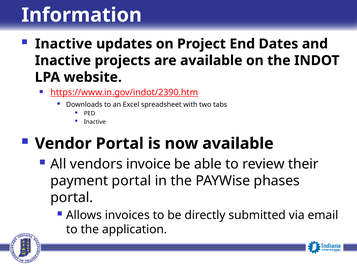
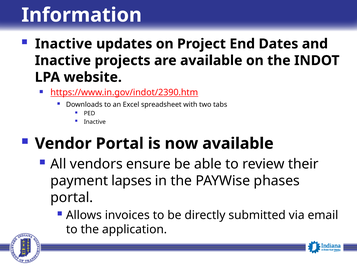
invoice: invoice -> ensure
payment portal: portal -> lapses
